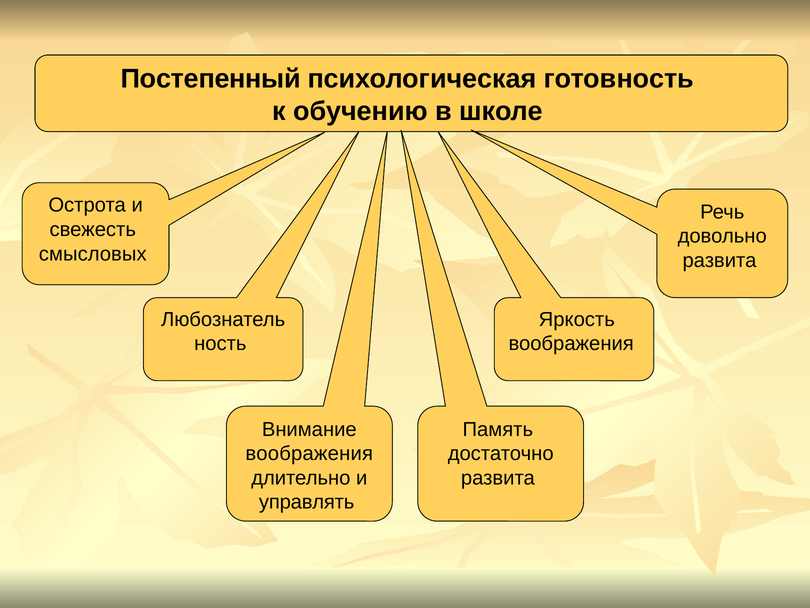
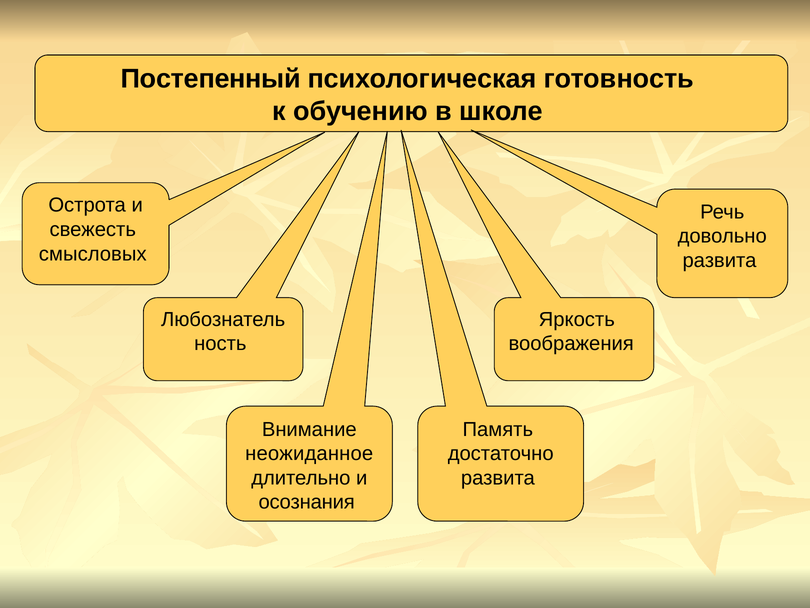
воображения at (309, 453): воображения -> неожиданное
управлять: управлять -> осознания
